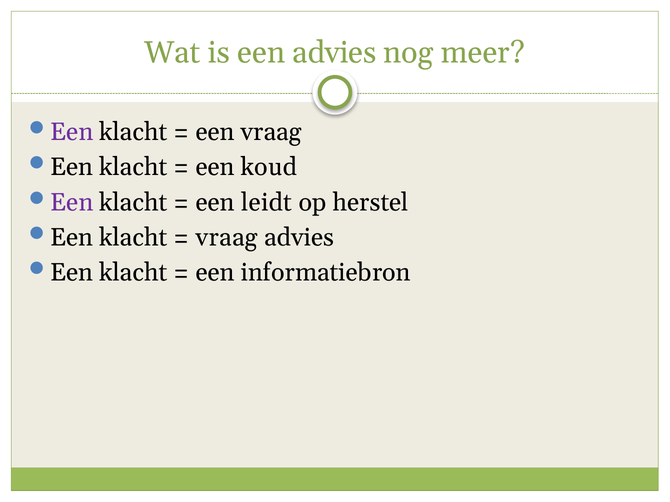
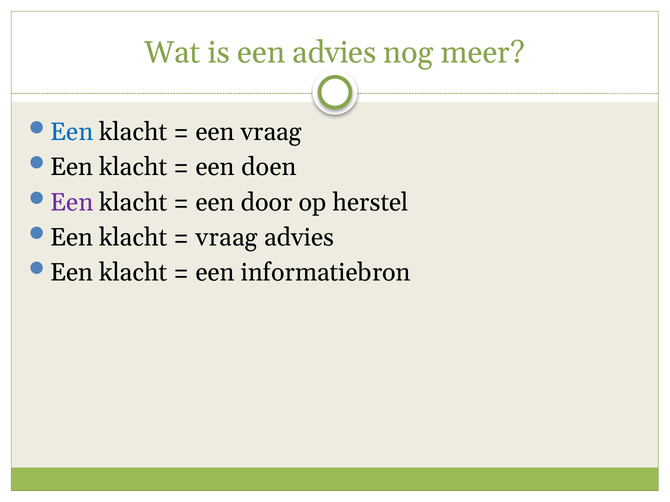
Een at (72, 132) colour: purple -> blue
koud: koud -> doen
leidt: leidt -> door
